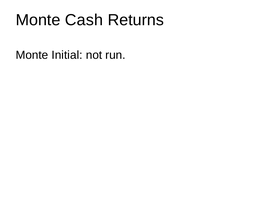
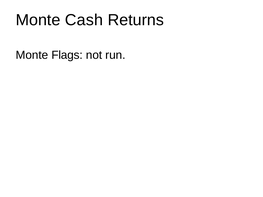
Initial: Initial -> Flags
